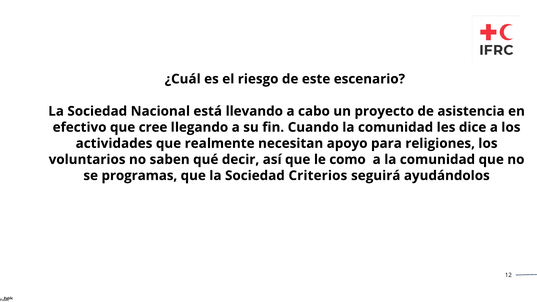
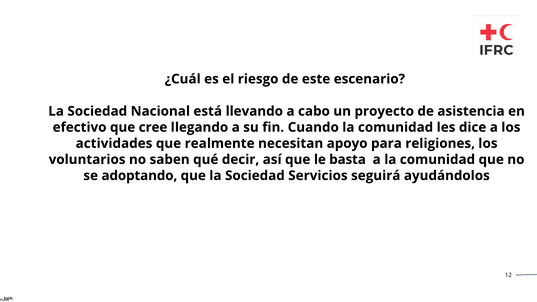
como: como -> basta
programas: programas -> adoptando
Criterios: Criterios -> Servicios
